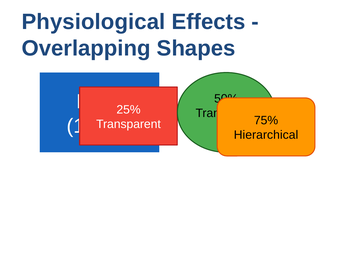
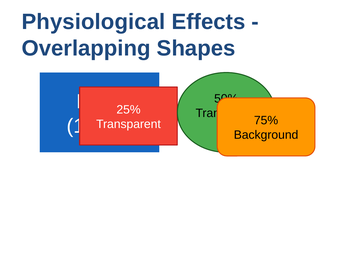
Hierarchical: Hierarchical -> Background
